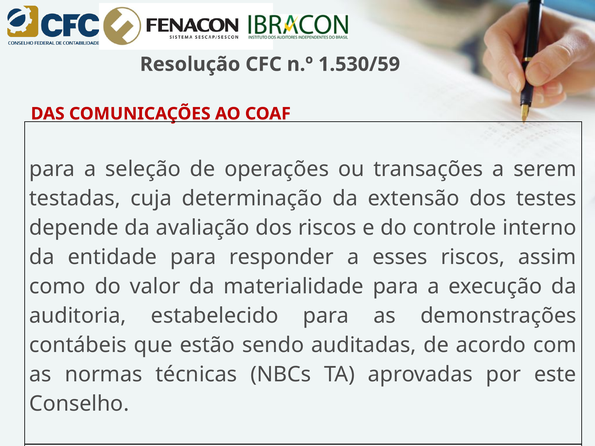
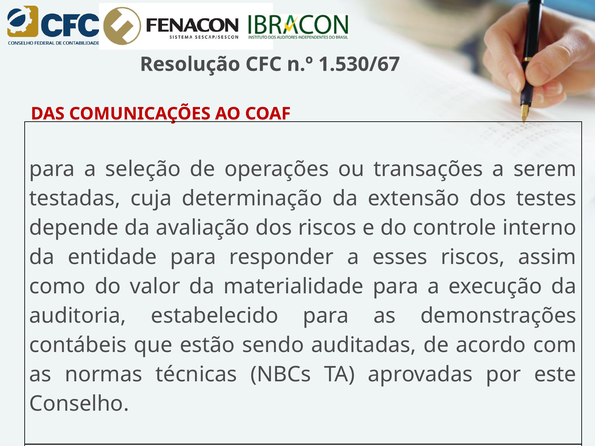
1.530/59: 1.530/59 -> 1.530/67
